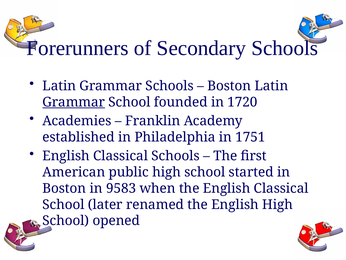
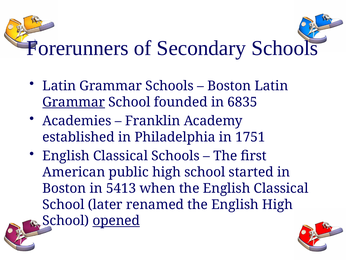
1720: 1720 -> 6835
9583: 9583 -> 5413
opened underline: none -> present
